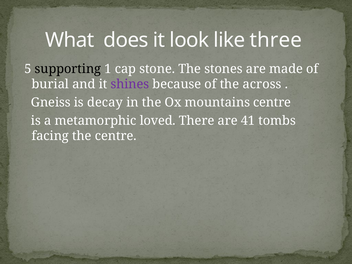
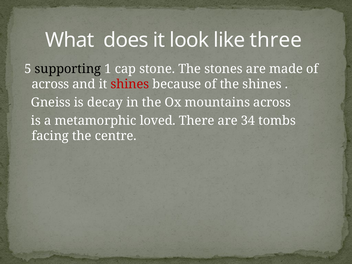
burial at (50, 84): burial -> across
shines at (130, 84) colour: purple -> red
the across: across -> shines
mountains centre: centre -> across
41: 41 -> 34
